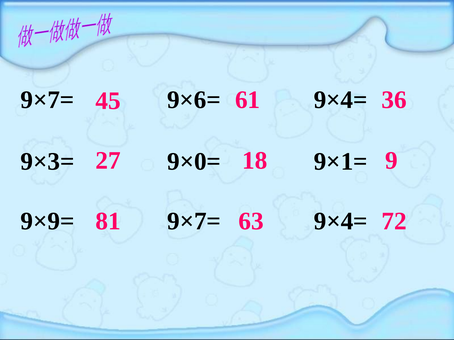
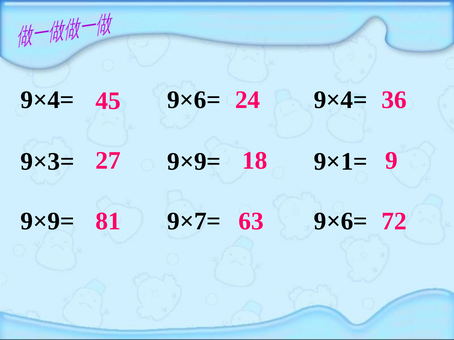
9×7= at (47, 100): 9×7= -> 9×4=
61: 61 -> 24
9×3= 9×0=: 9×0= -> 9×9=
9×7= 9×4=: 9×4= -> 9×6=
